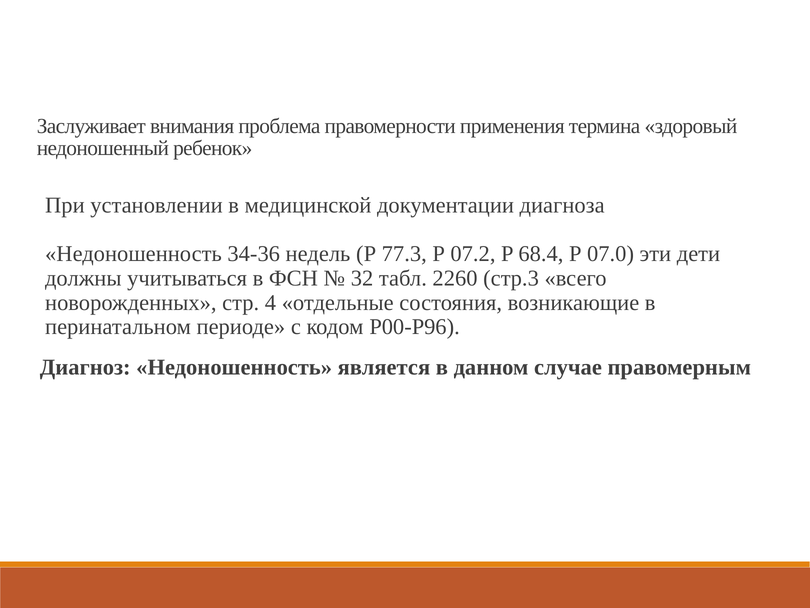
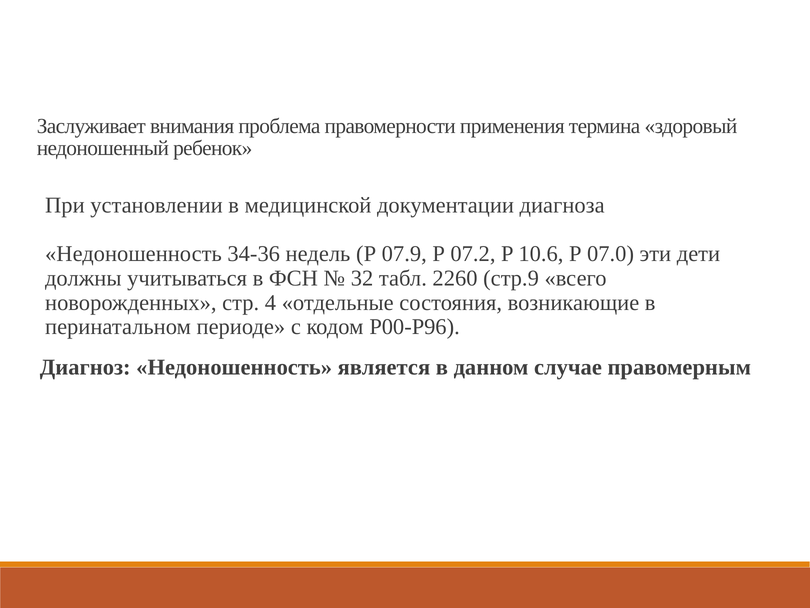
77.3: 77.3 -> 07.9
68.4: 68.4 -> 10.6
стр.3: стр.3 -> стр.9
